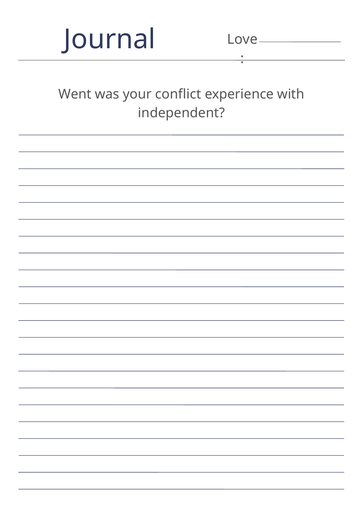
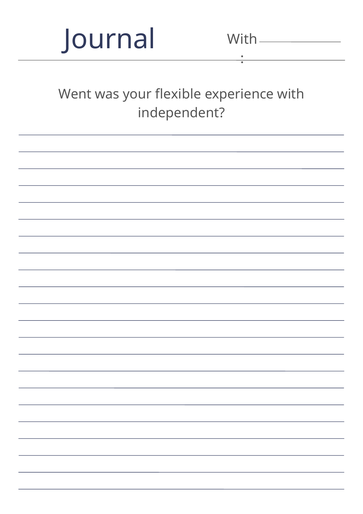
Love at (242, 39): Love -> With
conflict: conflict -> flexible
